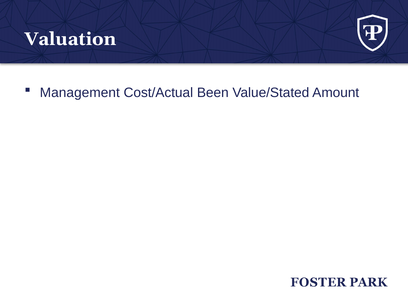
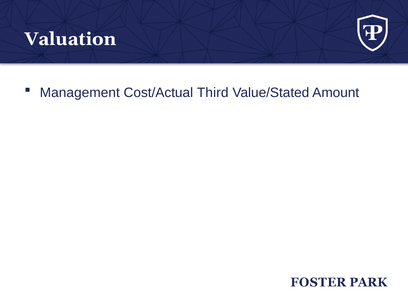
Been: Been -> Third
